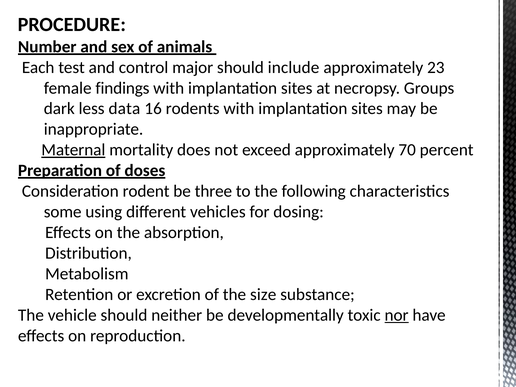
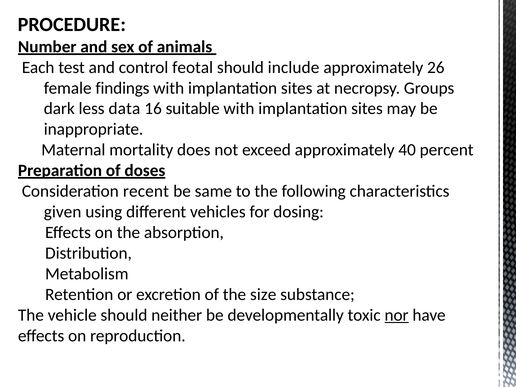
major: major -> feotal
23: 23 -> 26
rodents: rodents -> suitable
Maternal underline: present -> none
70: 70 -> 40
rodent: rodent -> recent
three: three -> same
some: some -> given
